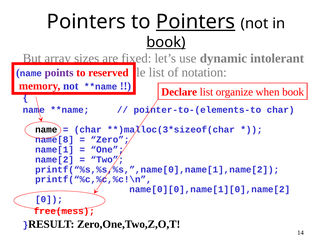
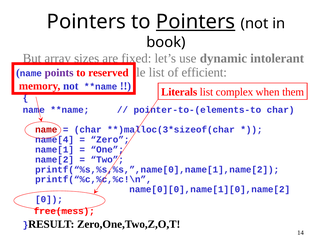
book at (166, 42) underline: present -> none
notation: notation -> efficient
Declare: Declare -> Literals
organize: organize -> complex
when book: book -> them
name at (46, 130) colour: black -> red
name[8: name[8 -> name[4
